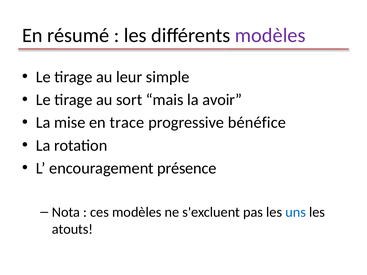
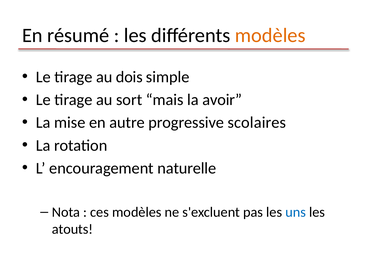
modèles at (270, 35) colour: purple -> orange
leur: leur -> dois
trace: trace -> autre
bénéfice: bénéfice -> scolaires
présence: présence -> naturelle
